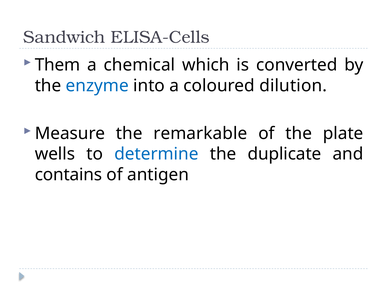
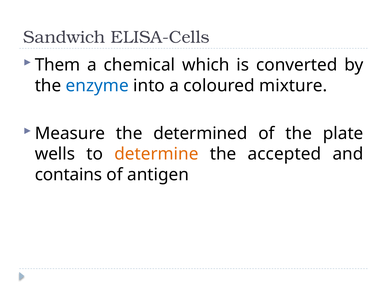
dilution: dilution -> mixture
remarkable: remarkable -> determined
determine colour: blue -> orange
duplicate: duplicate -> accepted
